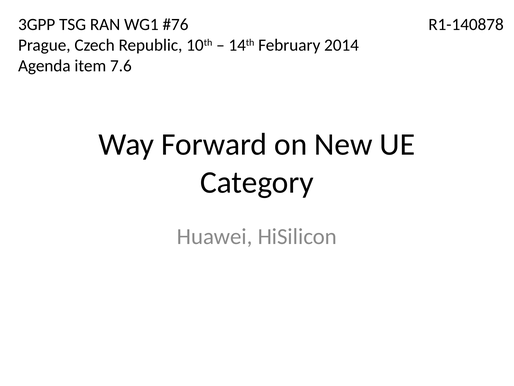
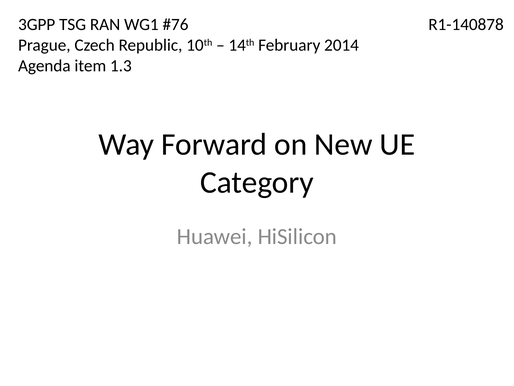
7.6: 7.6 -> 1.3
